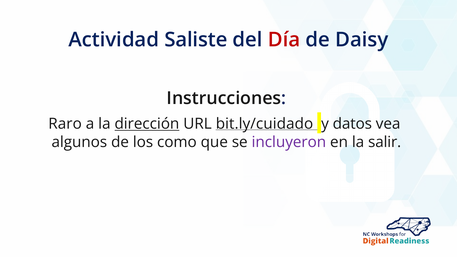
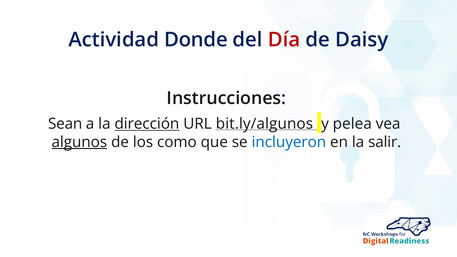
Saliste: Saliste -> Donde
Raro: Raro -> Sean
bit.ly/cuidado: bit.ly/cuidado -> bit.ly/algunos
datos: datos -> pelea
algunos underline: none -> present
incluyeron colour: purple -> blue
